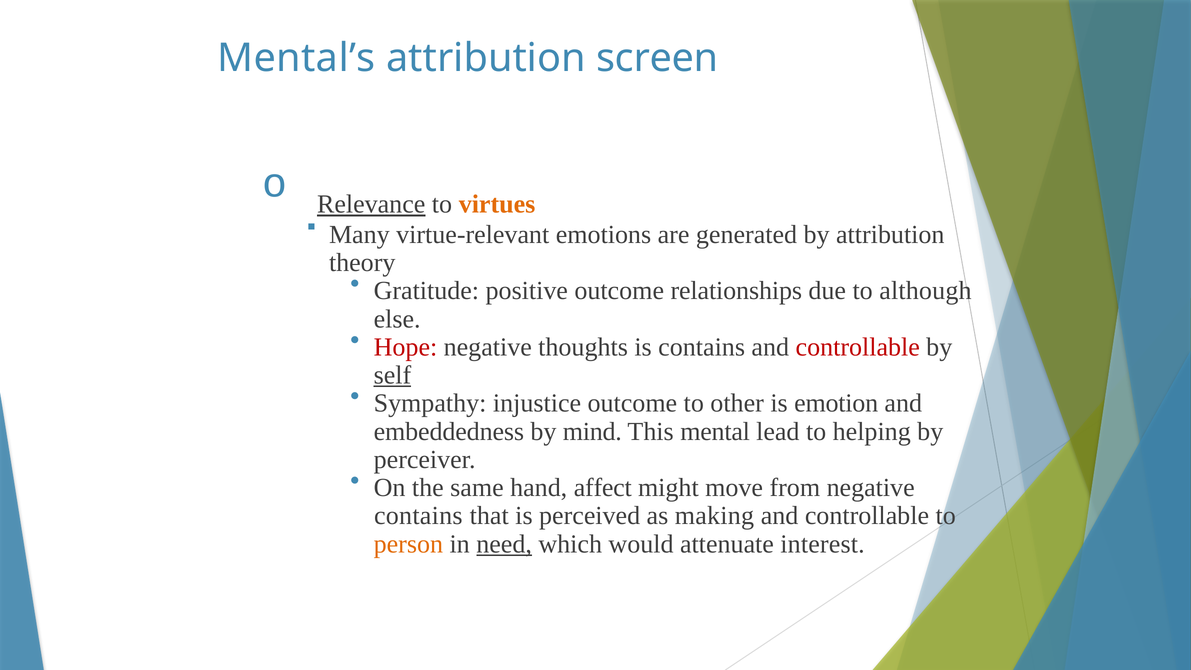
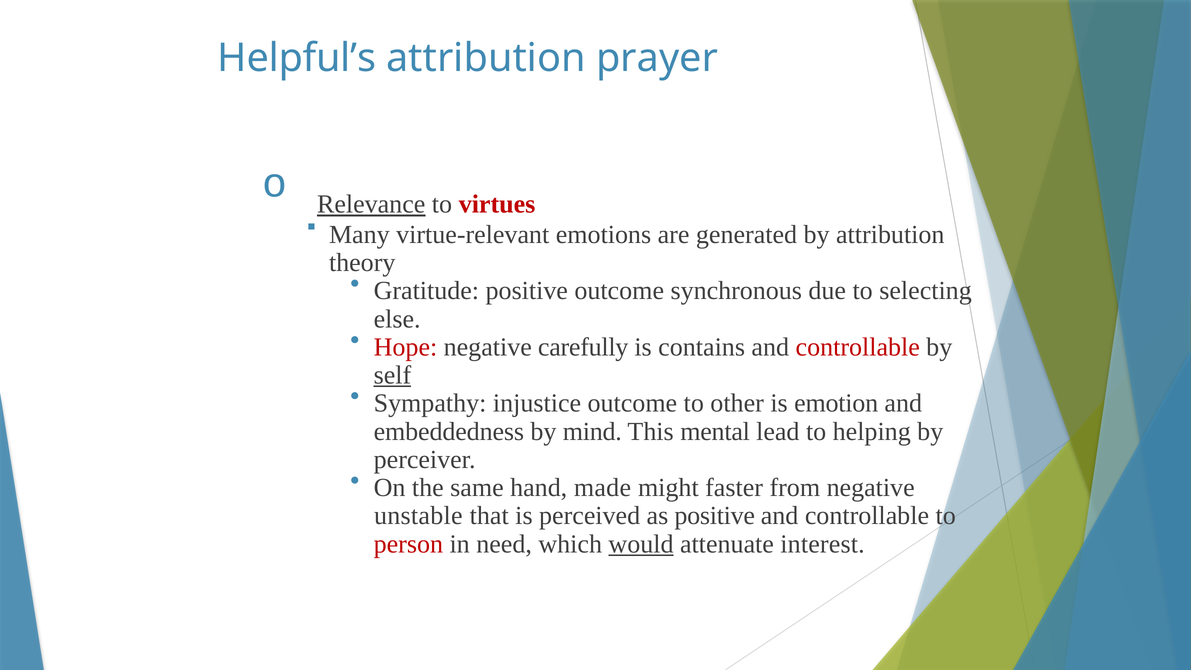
Mental’s: Mental’s -> Helpful’s
screen: screen -> prayer
virtues colour: orange -> red
relationships: relationships -> synchronous
although: although -> selecting
thoughts: thoughts -> carefully
affect: affect -> made
move: move -> faster
contains at (418, 516): contains -> unstable
as making: making -> positive
person colour: orange -> red
need underline: present -> none
would underline: none -> present
